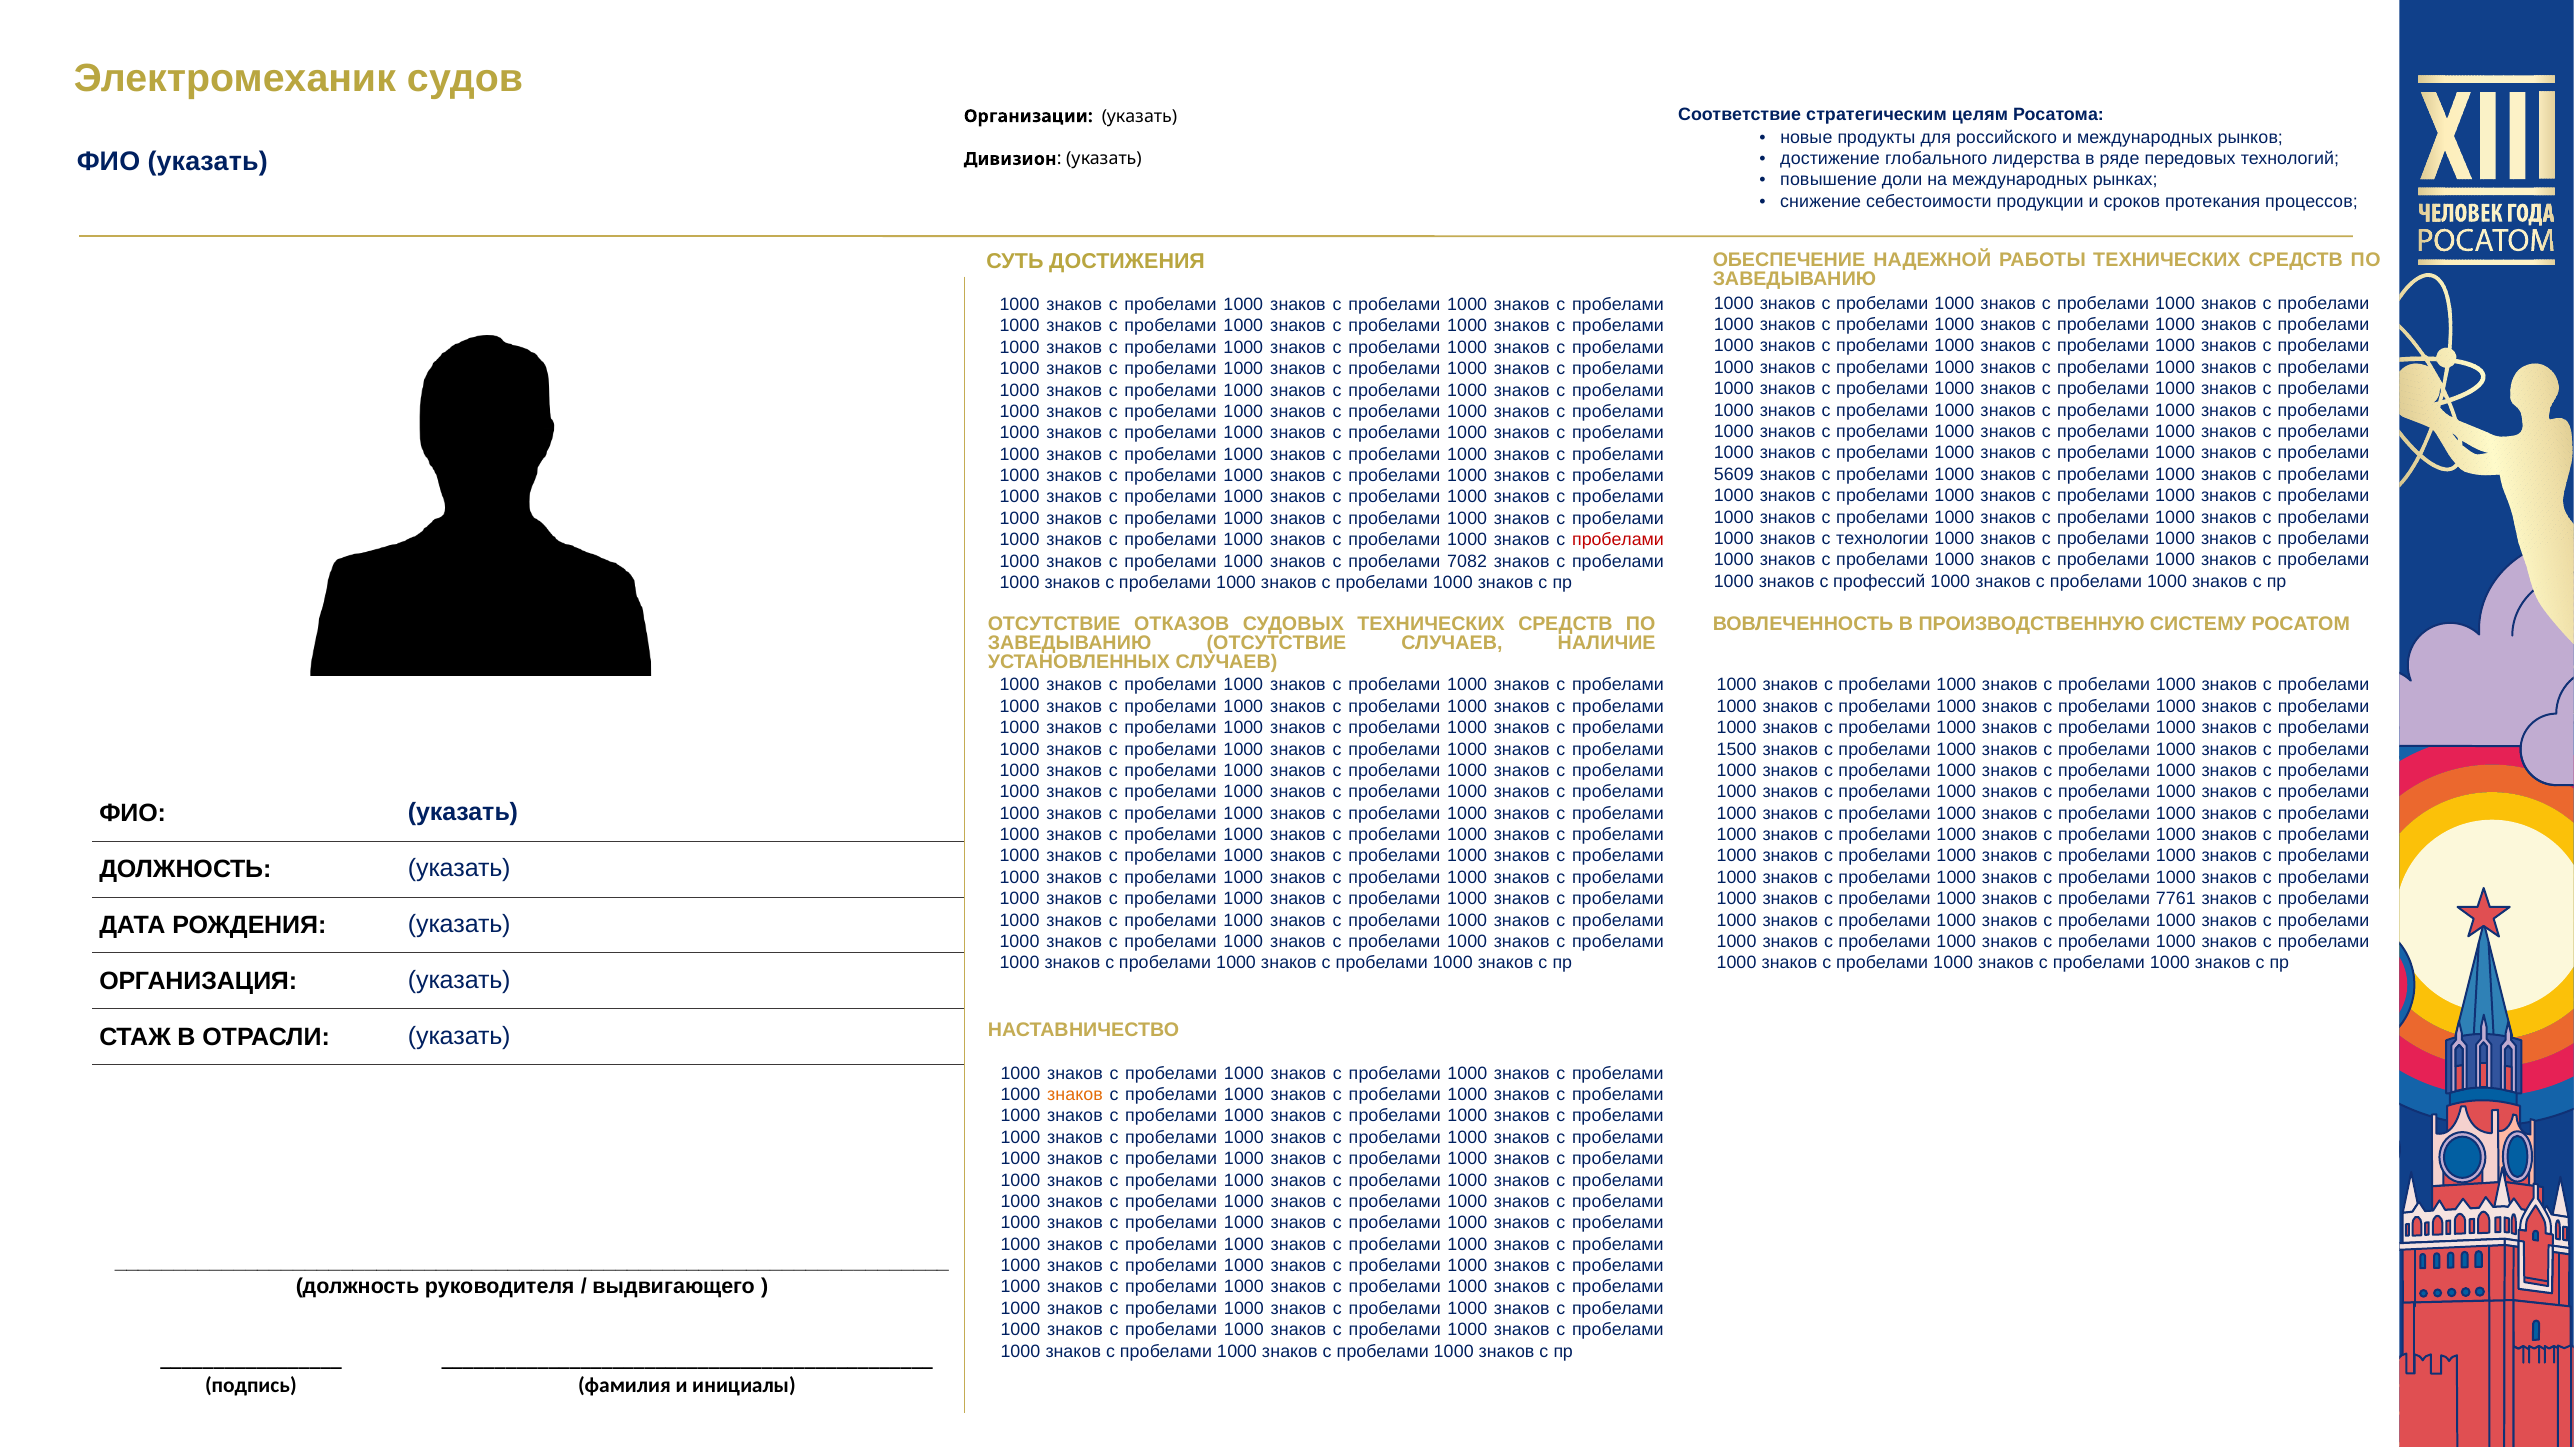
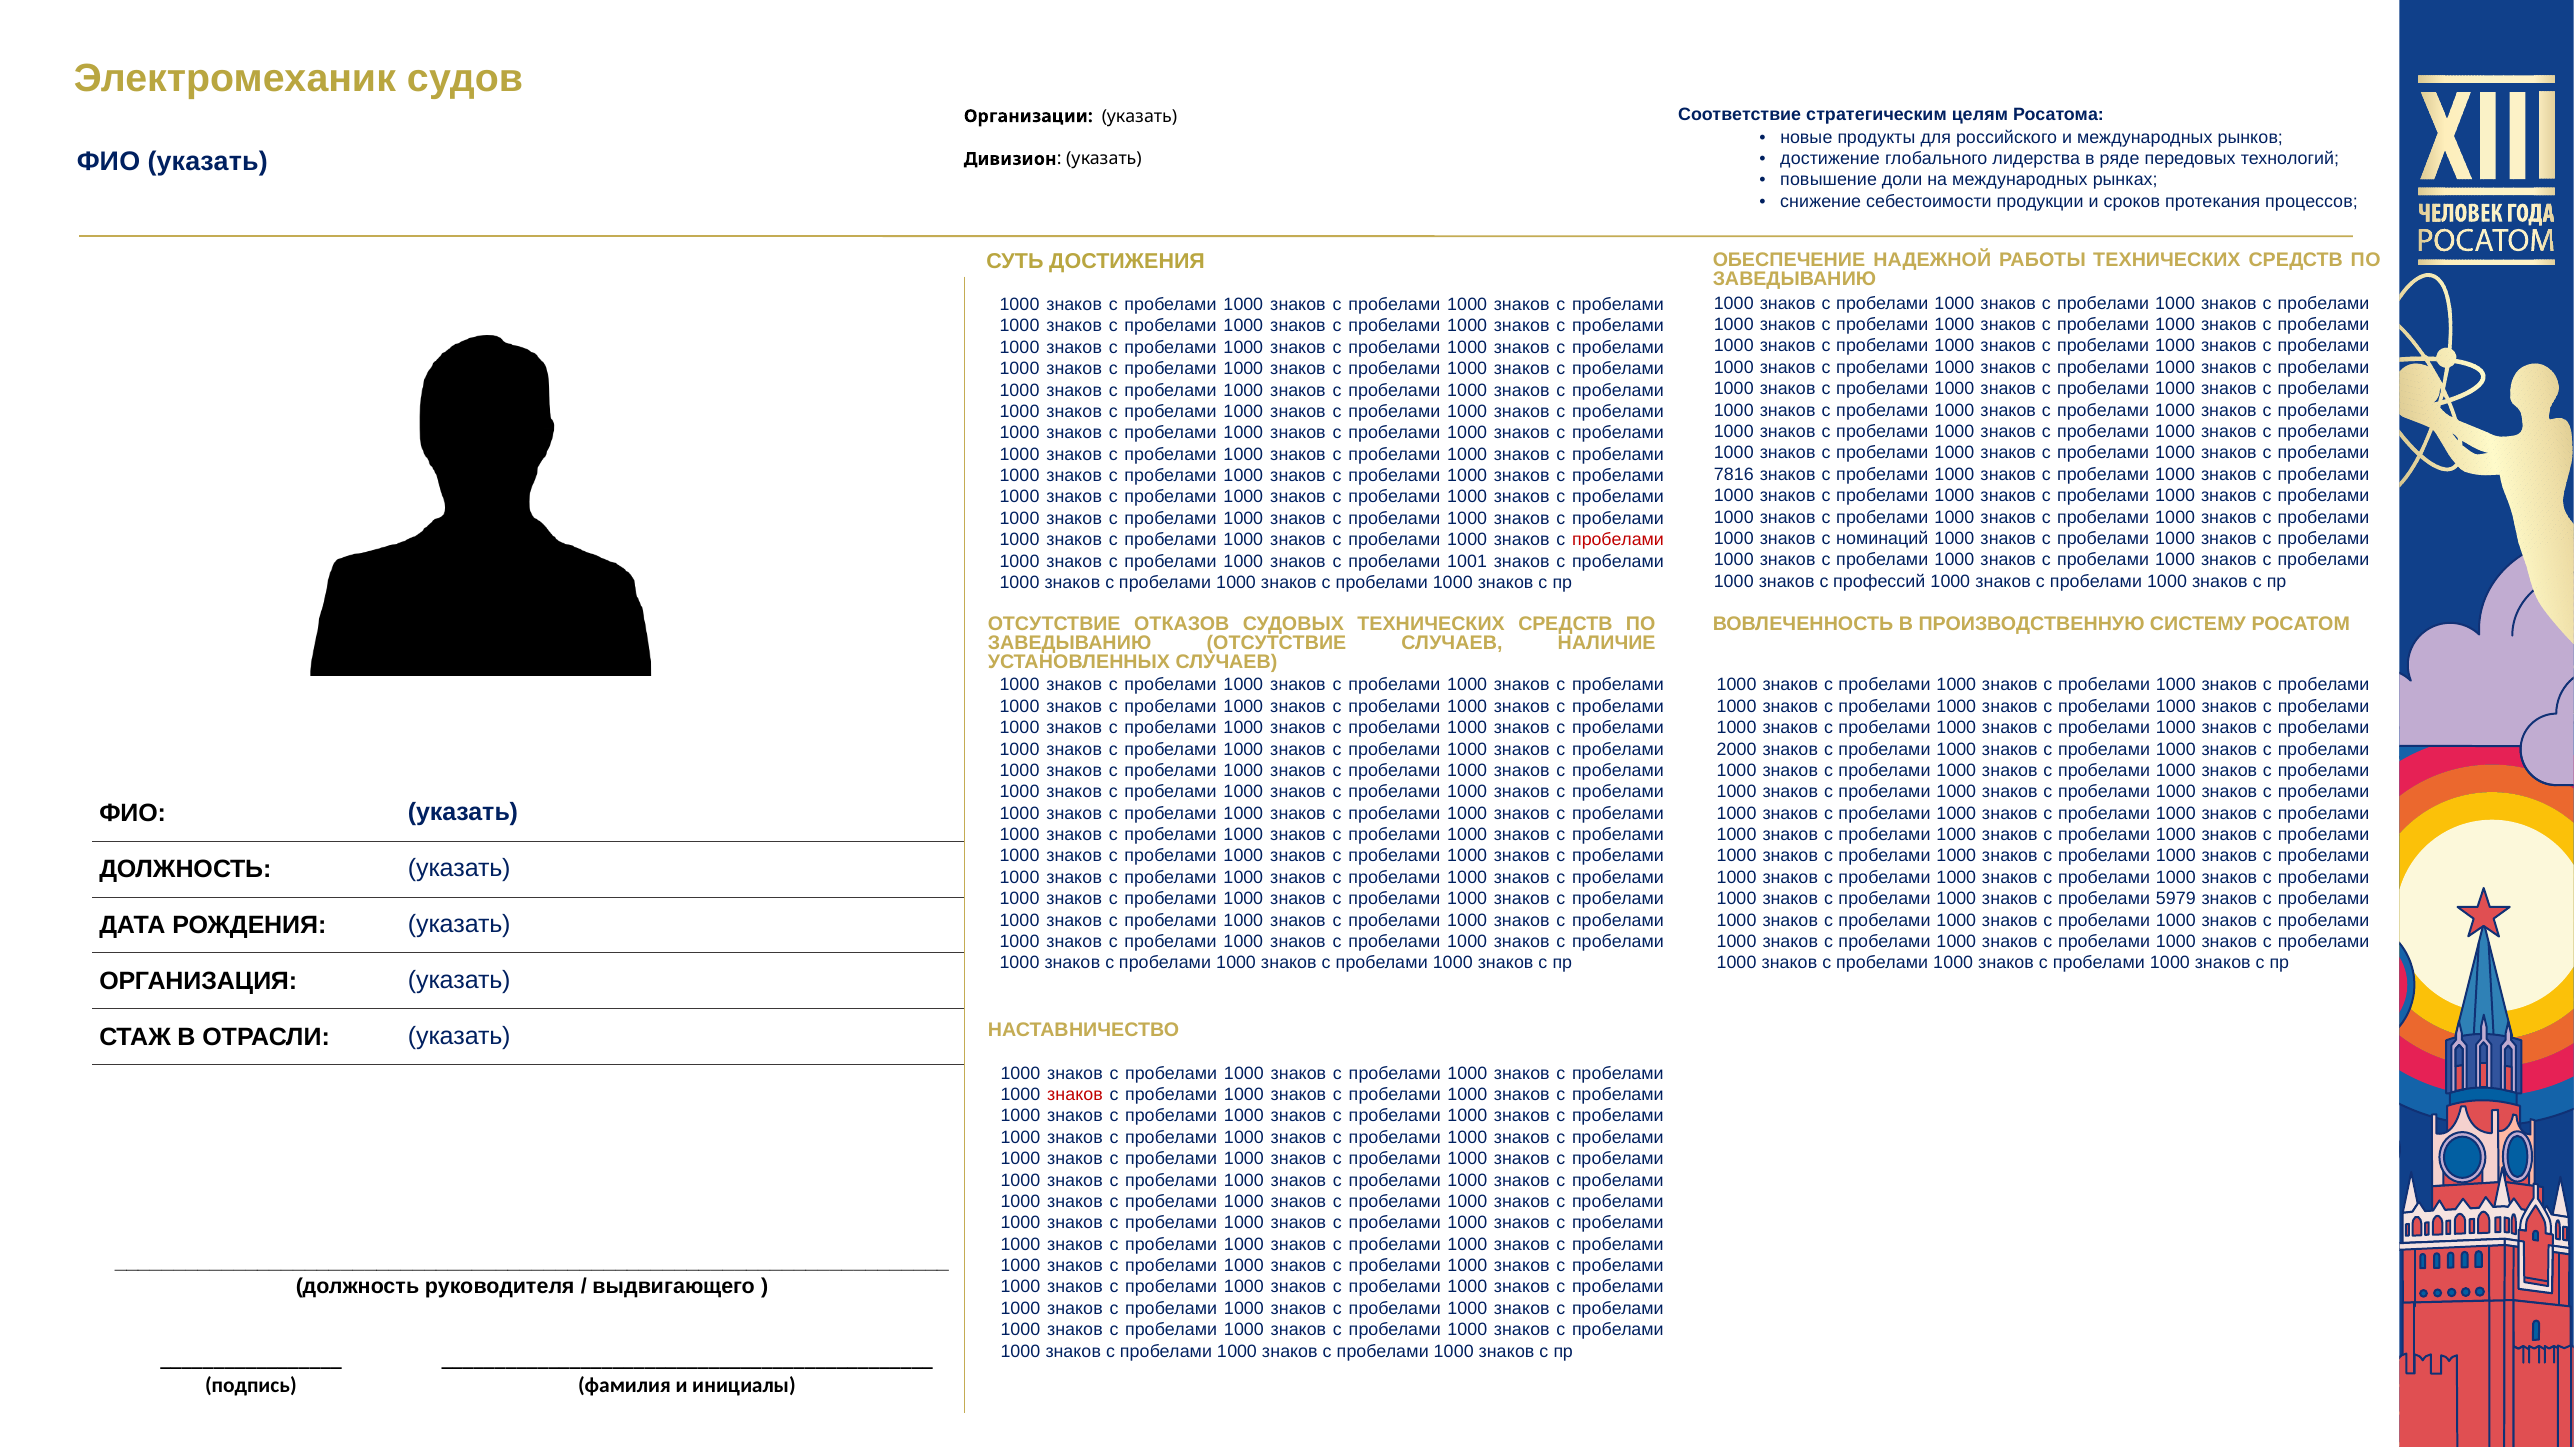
5609: 5609 -> 7816
технологии: технологии -> номинаций
7082: 7082 -> 1001
1500: 1500 -> 2000
7761: 7761 -> 5979
знаков at (1075, 1095) colour: orange -> red
